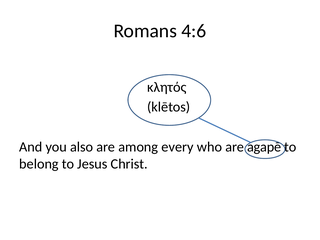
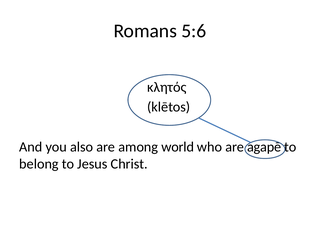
4:6: 4:6 -> 5:6
every: every -> world
